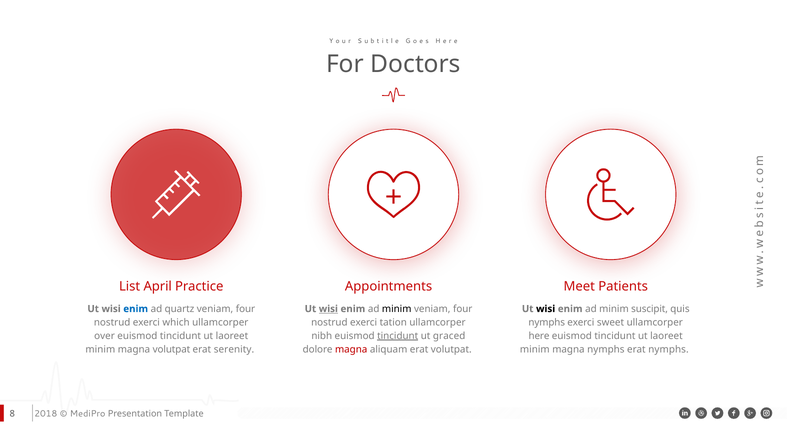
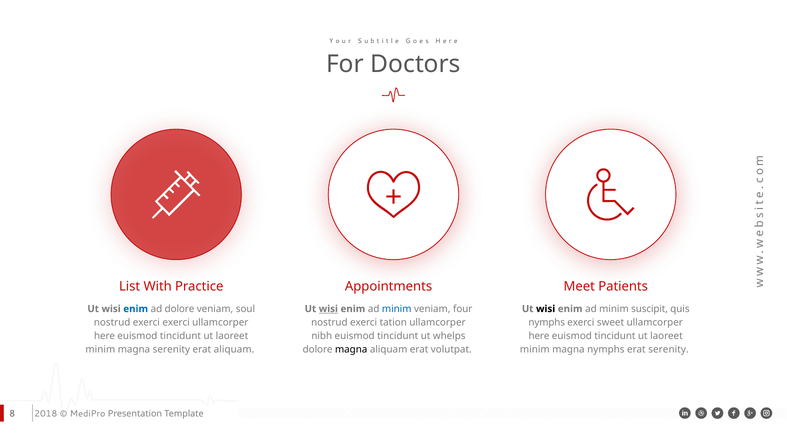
April: April -> With
ad quartz: quartz -> dolore
four at (245, 309): four -> soul
minim at (397, 309) colour: black -> blue
exerci which: which -> exerci
over at (104, 336): over -> here
tincidunt at (398, 336) underline: present -> none
graced: graced -> whelps
magna volutpat: volutpat -> serenity
erat serenity: serenity -> aliquam
magna at (351, 349) colour: red -> black
erat nymphs: nymphs -> serenity
